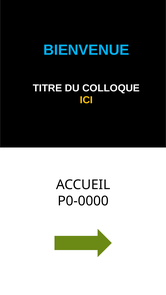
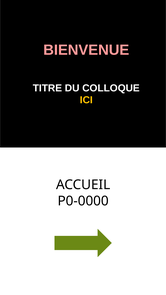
BIENVENUE colour: light blue -> pink
